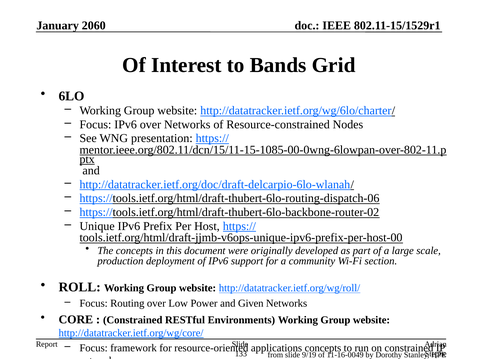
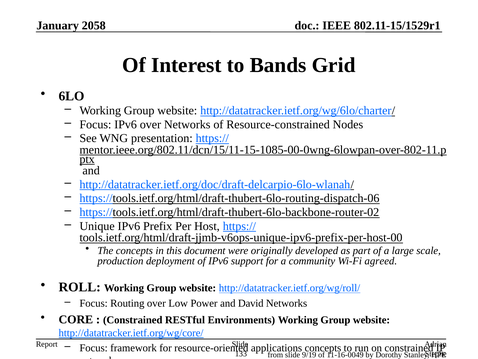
2060: 2060 -> 2058
section: section -> agreed
Given: Given -> David
